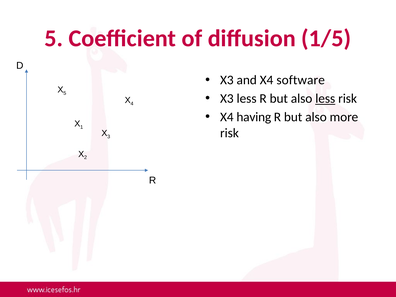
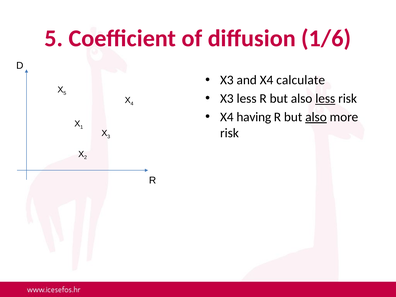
1/5: 1/5 -> 1/6
software: software -> calculate
also at (316, 117) underline: none -> present
